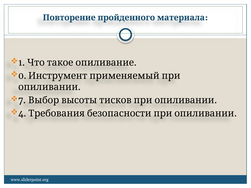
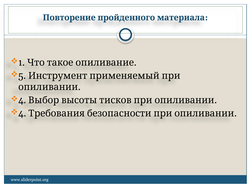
0: 0 -> 5
7 at (22, 100): 7 -> 4
